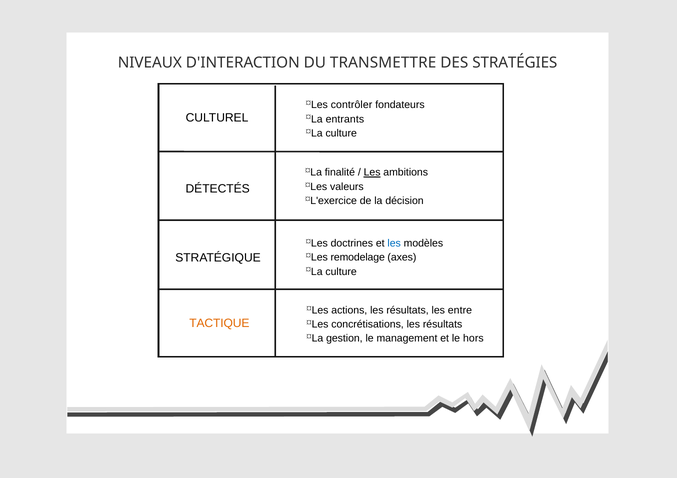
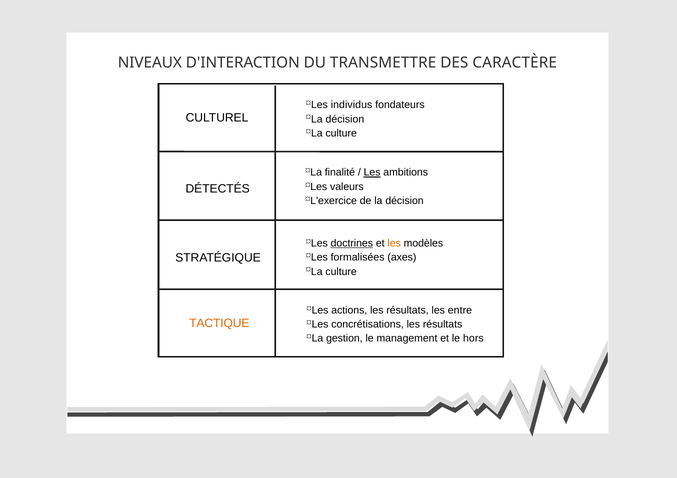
STRATÉGIES: STRATÉGIES -> CARACTÈRE
contrôler: contrôler -> individus
entrants at (345, 119): entrants -> décision
doctrines underline: none -> present
les at (394, 244) colour: blue -> orange
remodelage: remodelage -> formalisées
